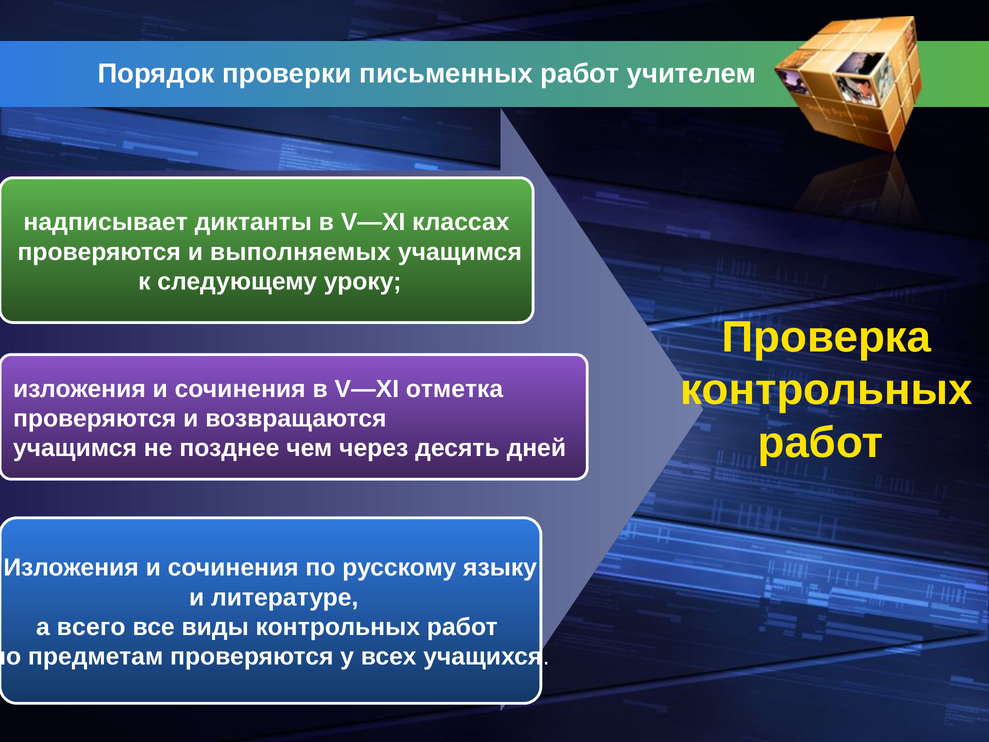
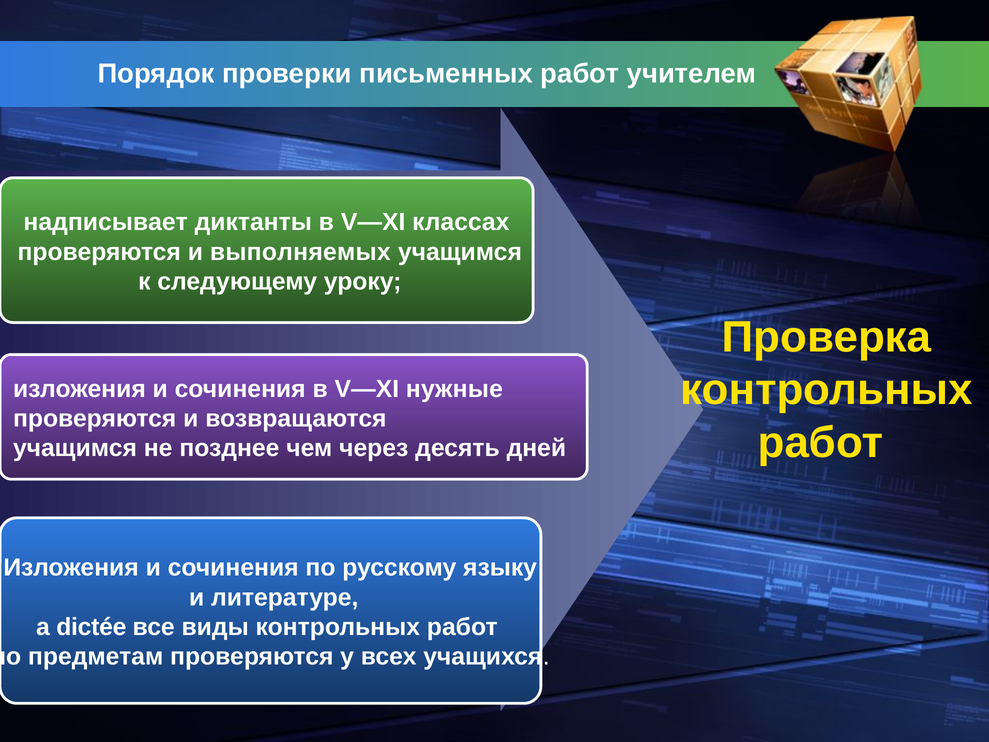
отметка: отметка -> нужные
всего: всего -> dictée
